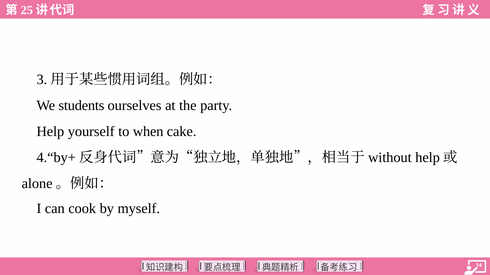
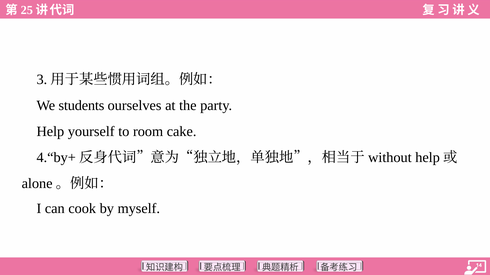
when: when -> room
